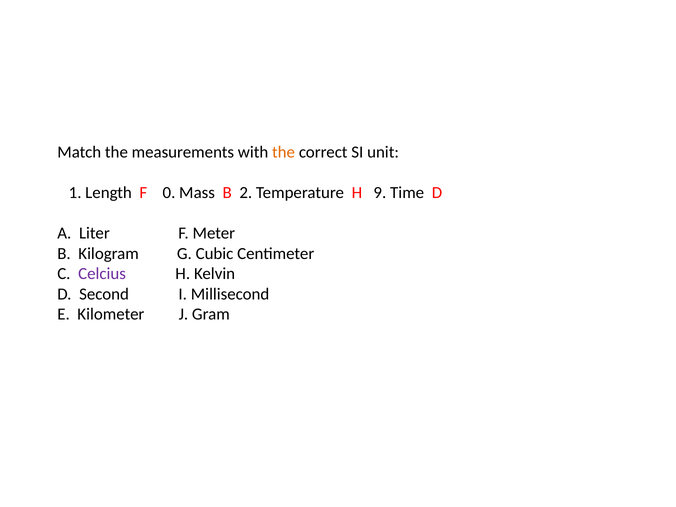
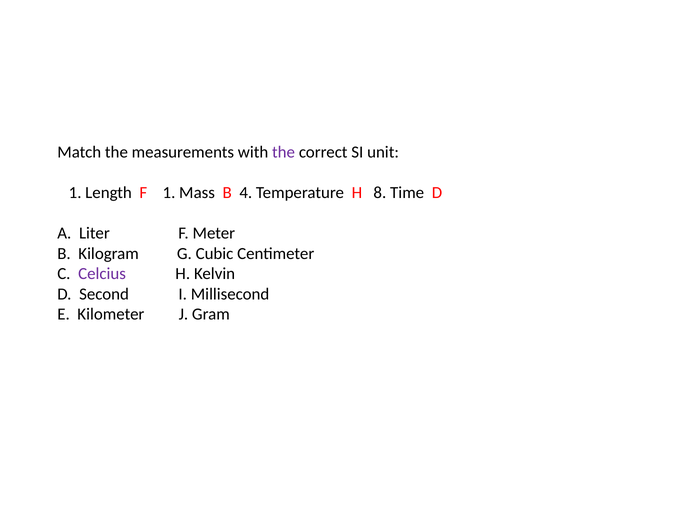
the at (284, 152) colour: orange -> purple
F 0: 0 -> 1
2: 2 -> 4
9: 9 -> 8
